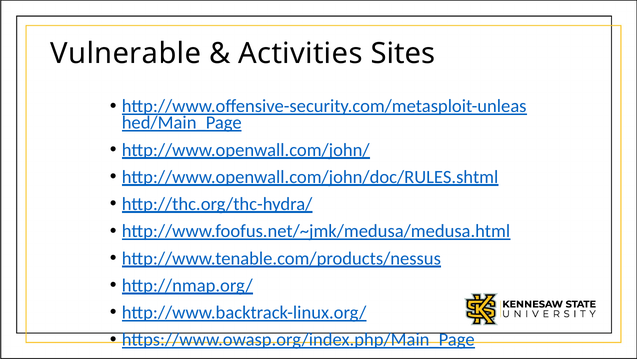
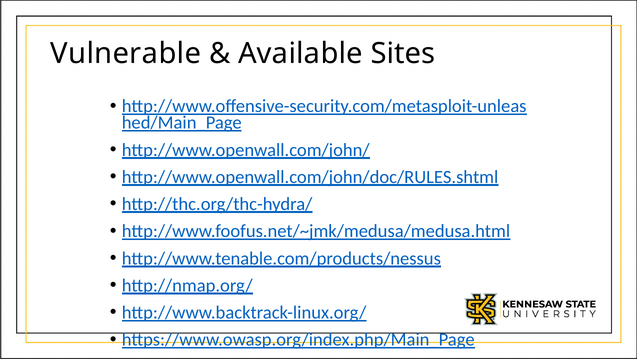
Activities: Activities -> Available
